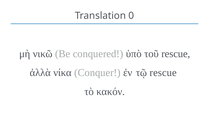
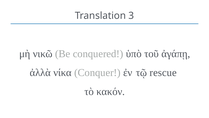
0: 0 -> 3
τοῦ rescue: rescue -> ἀγάπῃ
